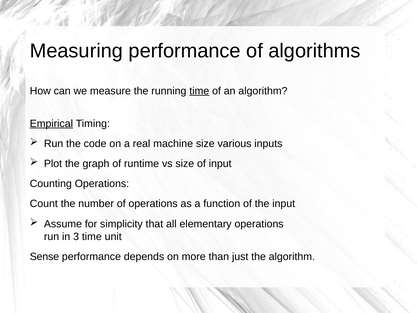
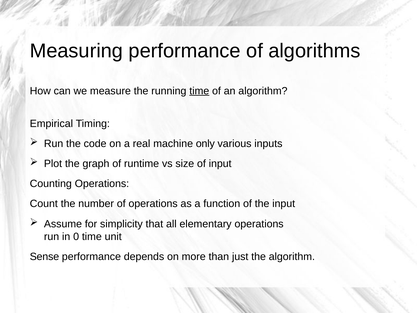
Empirical underline: present -> none
machine size: size -> only
3: 3 -> 0
